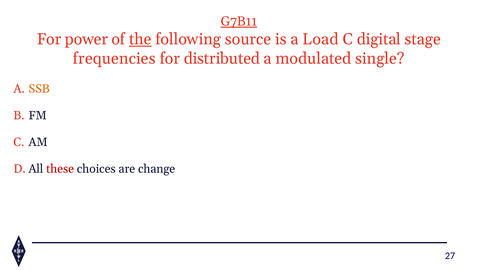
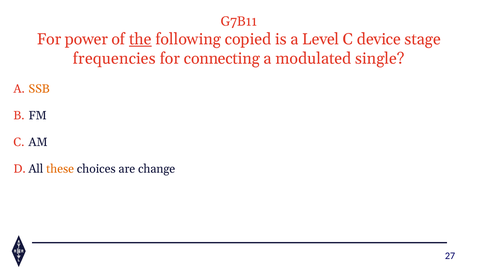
G7B11 underline: present -> none
source: source -> copied
Load: Load -> Level
digital: digital -> device
distributed: distributed -> connecting
these colour: red -> orange
